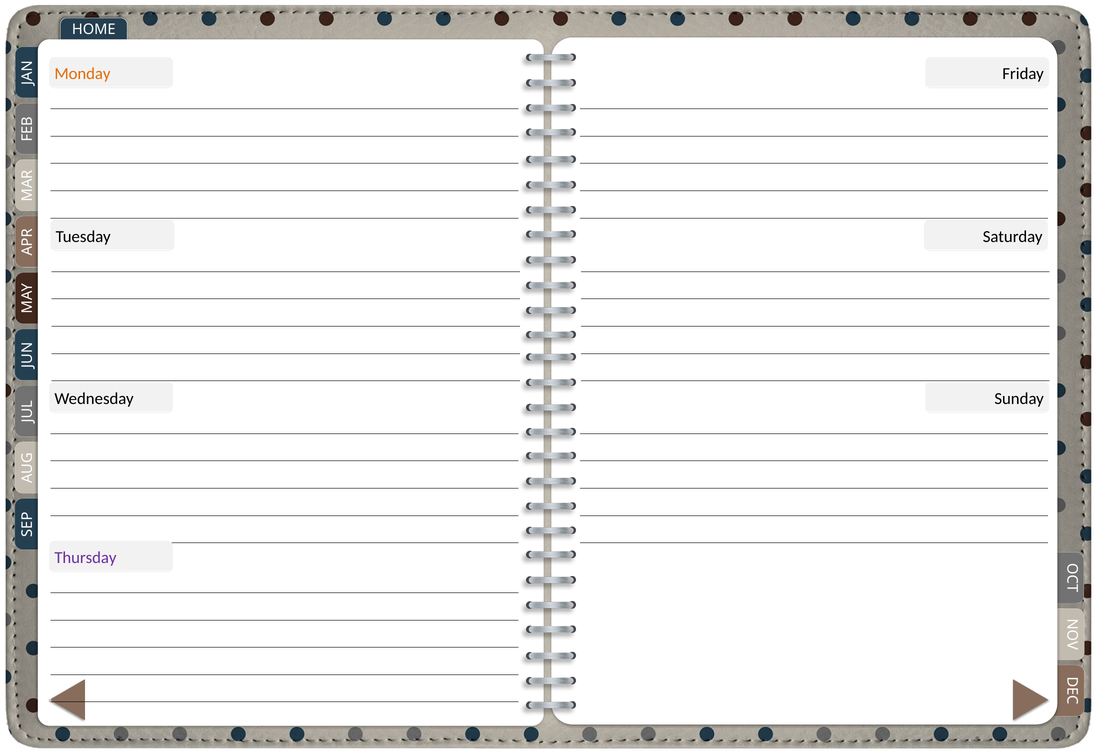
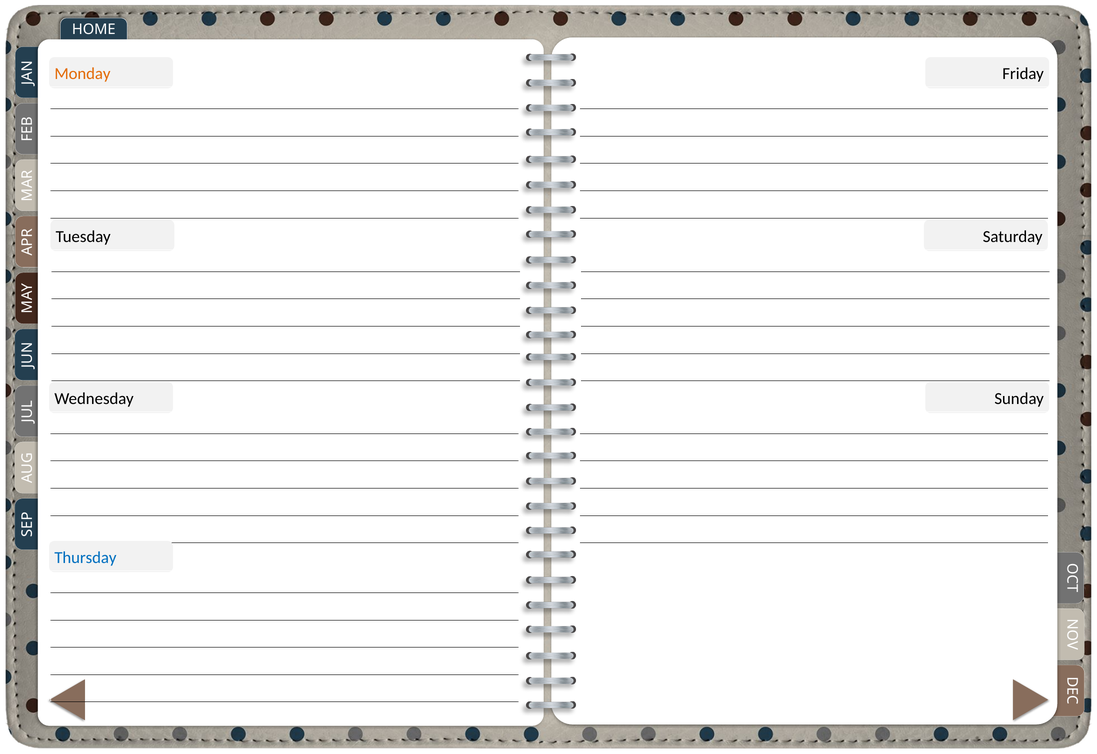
Thursday colour: purple -> blue
